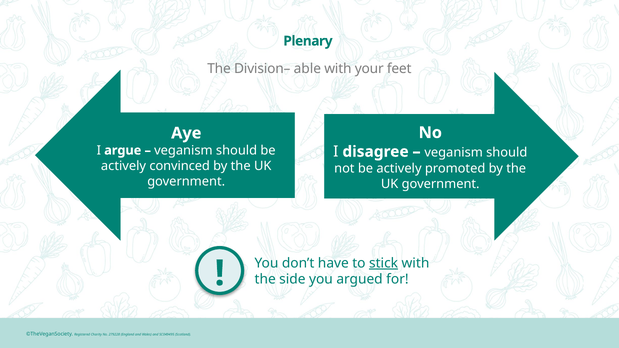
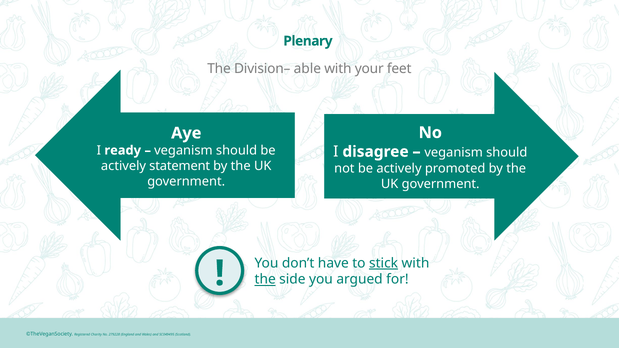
argue: argue -> ready
convinced: convinced -> statement
the at (265, 280) underline: none -> present
